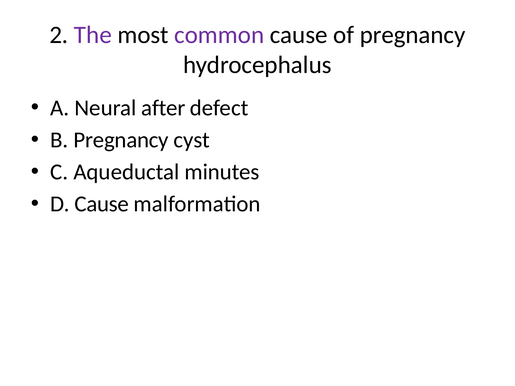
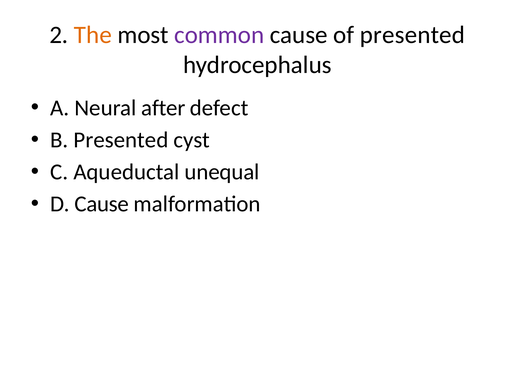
The colour: purple -> orange
of pregnancy: pregnancy -> presented
B Pregnancy: Pregnancy -> Presented
minutes: minutes -> unequal
